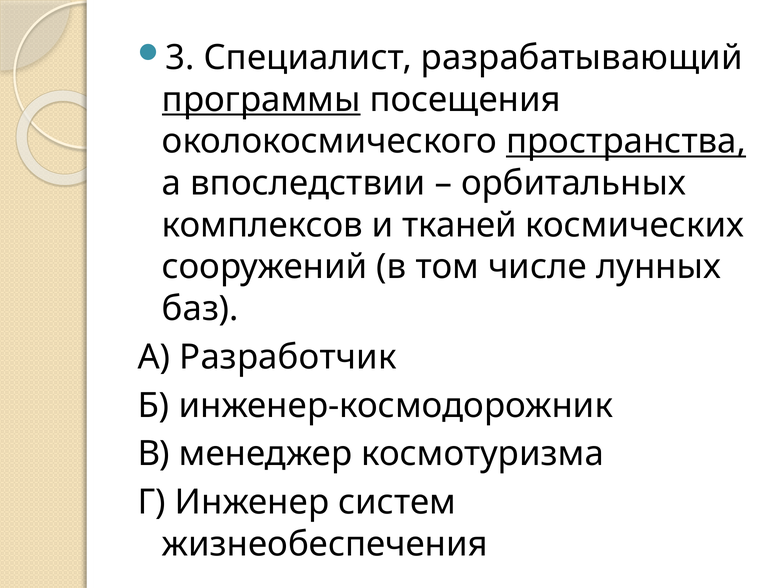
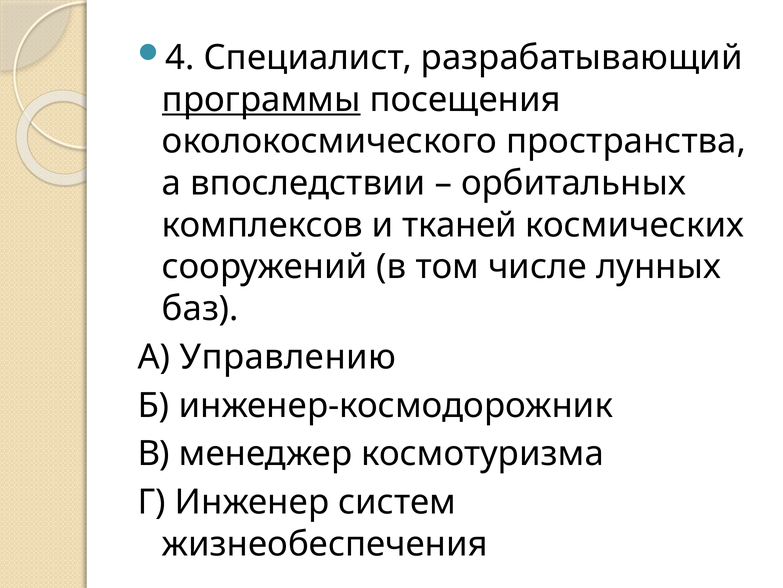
3: 3 -> 4
пространства underline: present -> none
Разработчик: Разработчик -> Управлению
